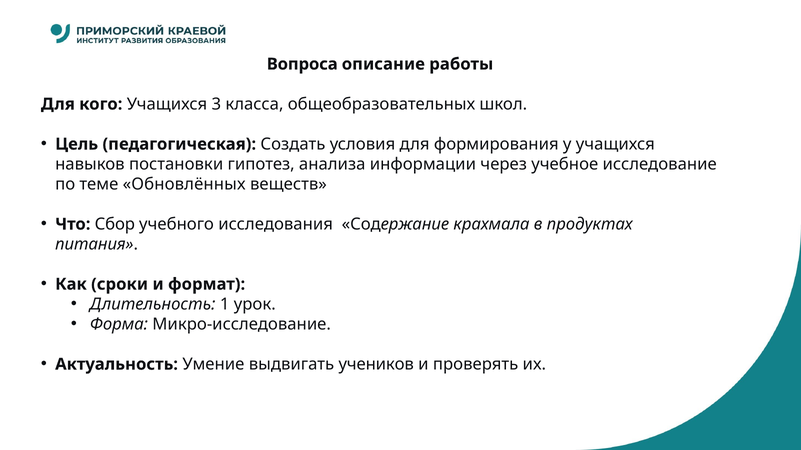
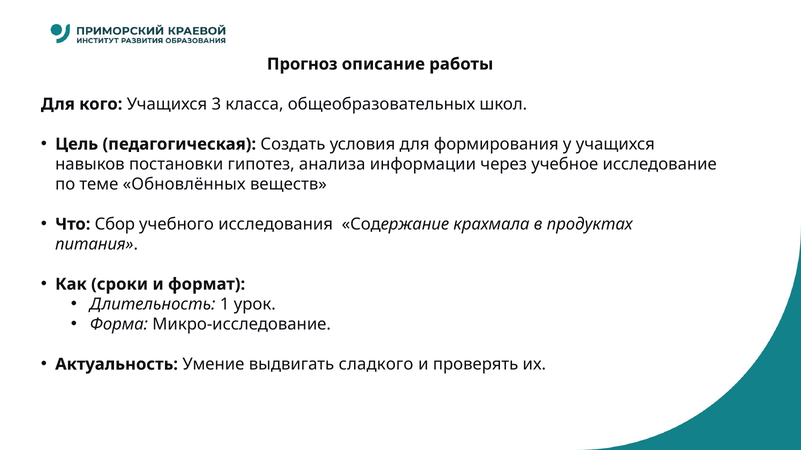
Вопроса: Вопроса -> Прогноз
учеников: учеников -> сладкого
